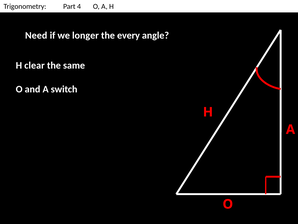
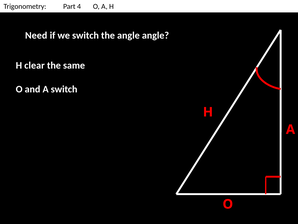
we longer: longer -> switch
the every: every -> angle
